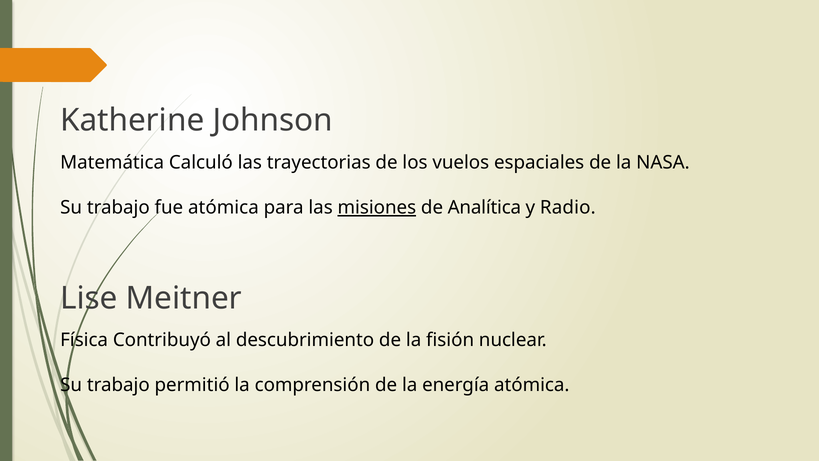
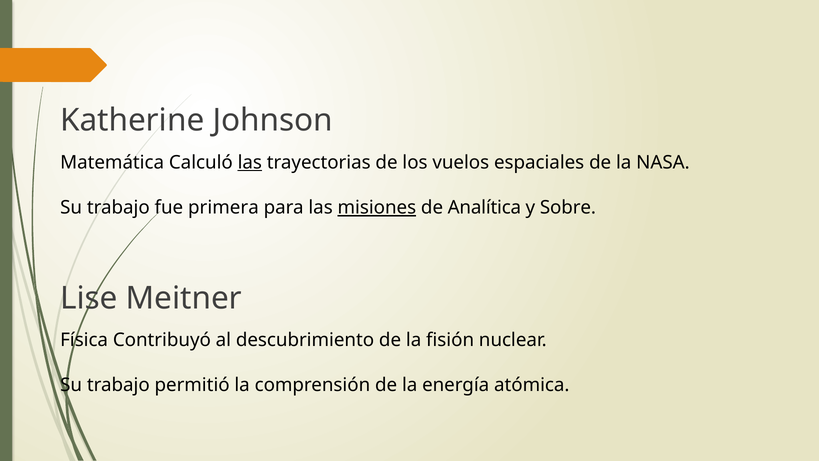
las at (250, 162) underline: none -> present
fue atómica: atómica -> primera
Radio: Radio -> Sobre
